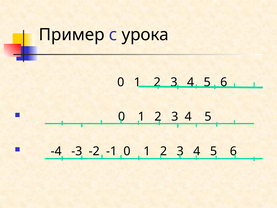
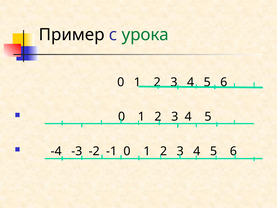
урока colour: black -> green
